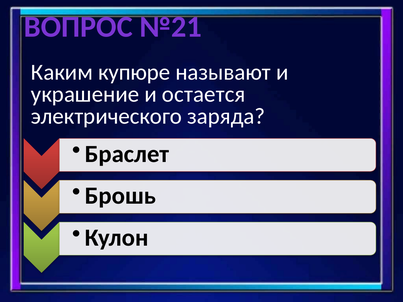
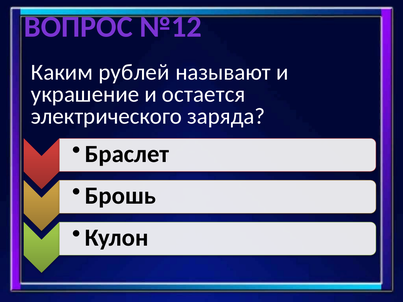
№21: №21 -> №12
купюре: купюре -> рублей
